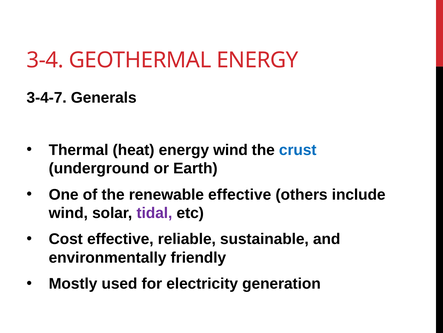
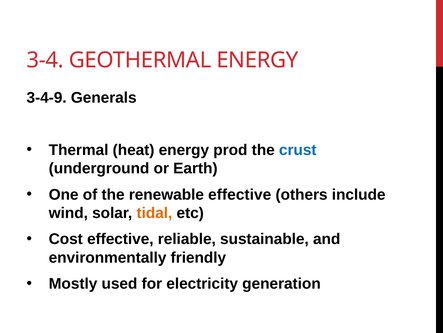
3-4-7: 3-4-7 -> 3-4-9
energy wind: wind -> prod
tidal colour: purple -> orange
